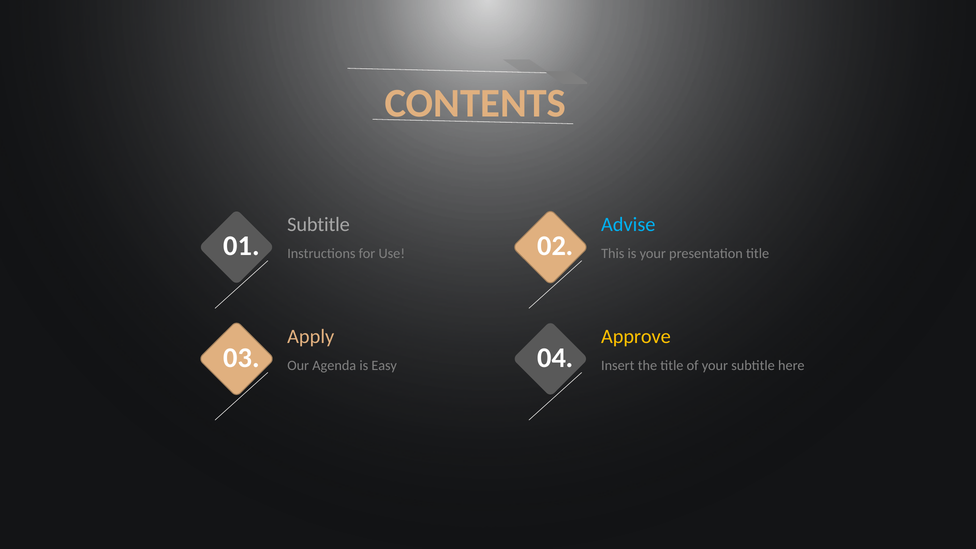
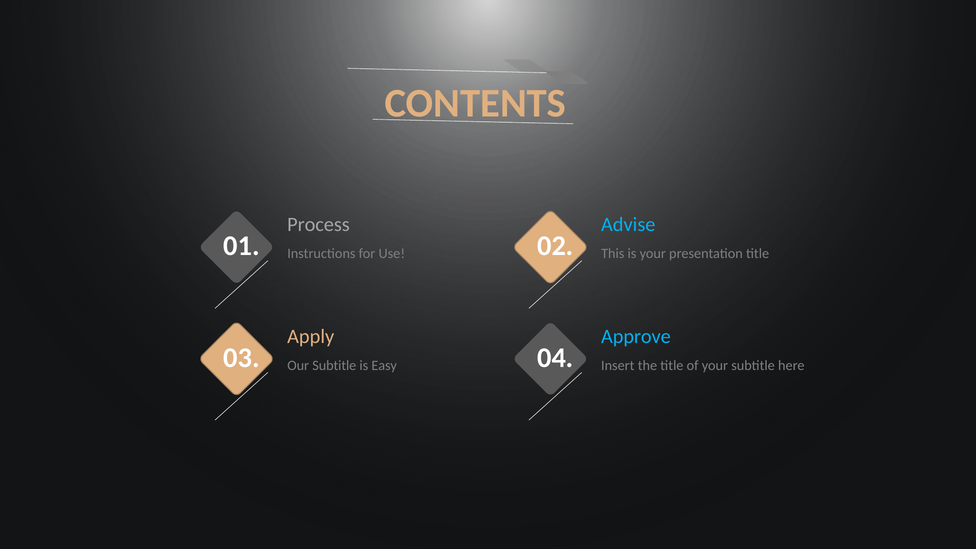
Subtitle at (319, 225): Subtitle -> Process
Approve colour: yellow -> light blue
Our Agenda: Agenda -> Subtitle
